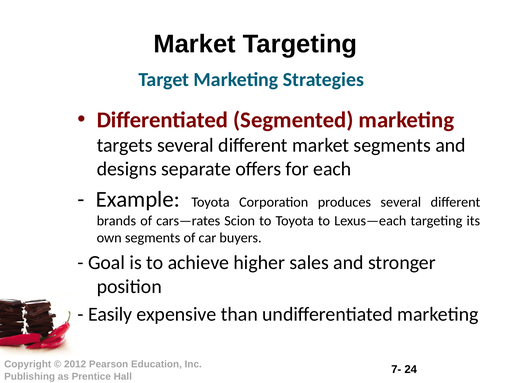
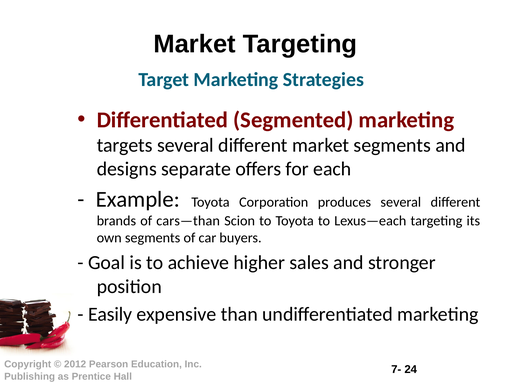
cars—rates: cars—rates -> cars—than
